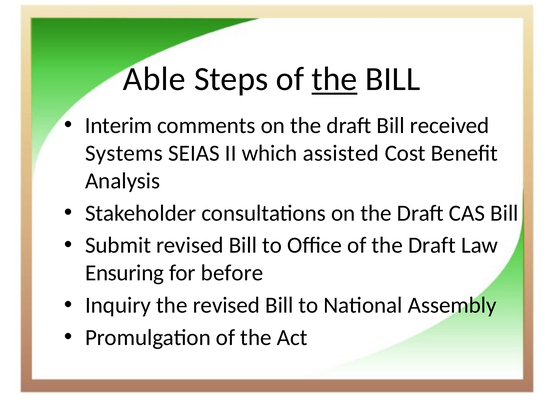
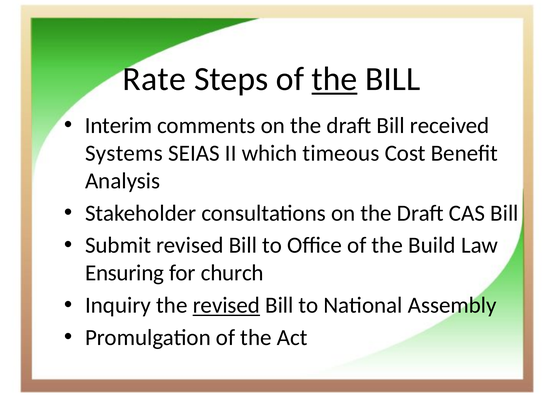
Able: Able -> Rate
assisted: assisted -> timeous
of the Draft: Draft -> Build
before: before -> church
revised at (226, 305) underline: none -> present
